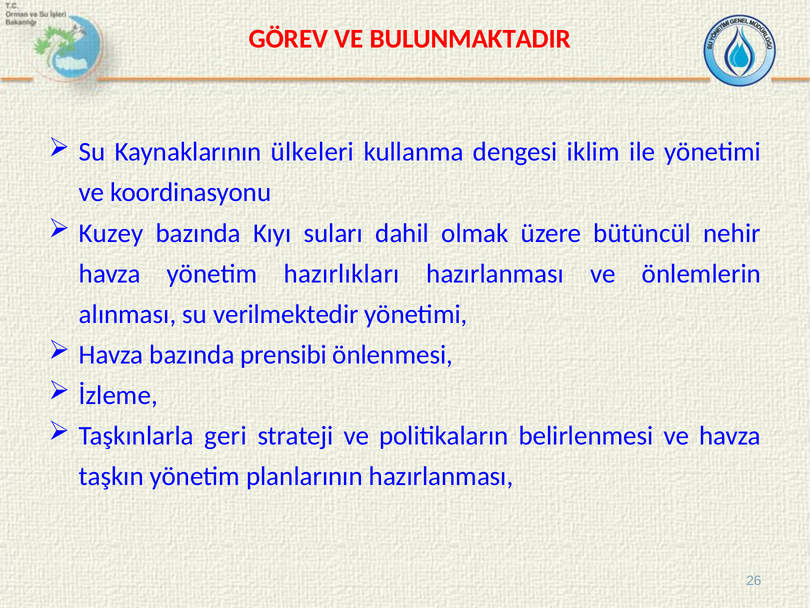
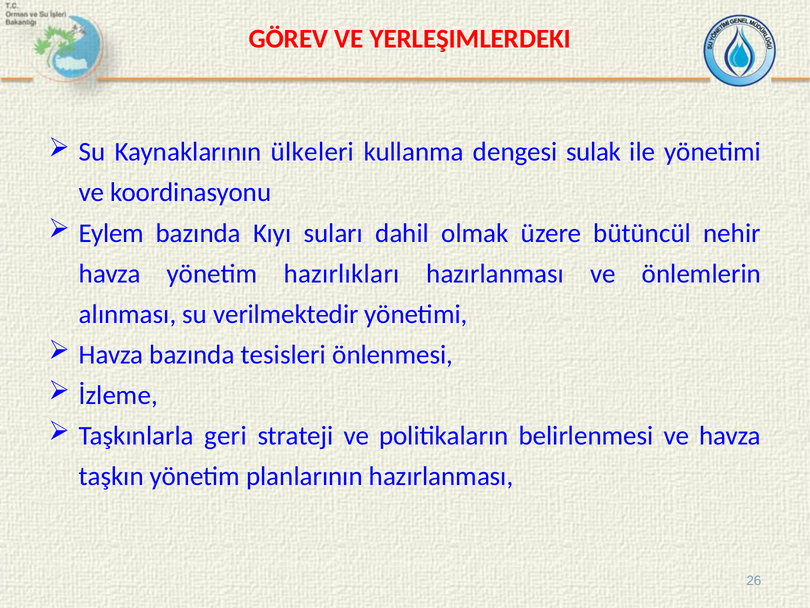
BULUNMAKTADIR: BULUNMAKTADIR -> YERLEŞIMLERDEKI
iklim: iklim -> sulak
Kuzey: Kuzey -> Eylem
prensibi: prensibi -> tesisleri
